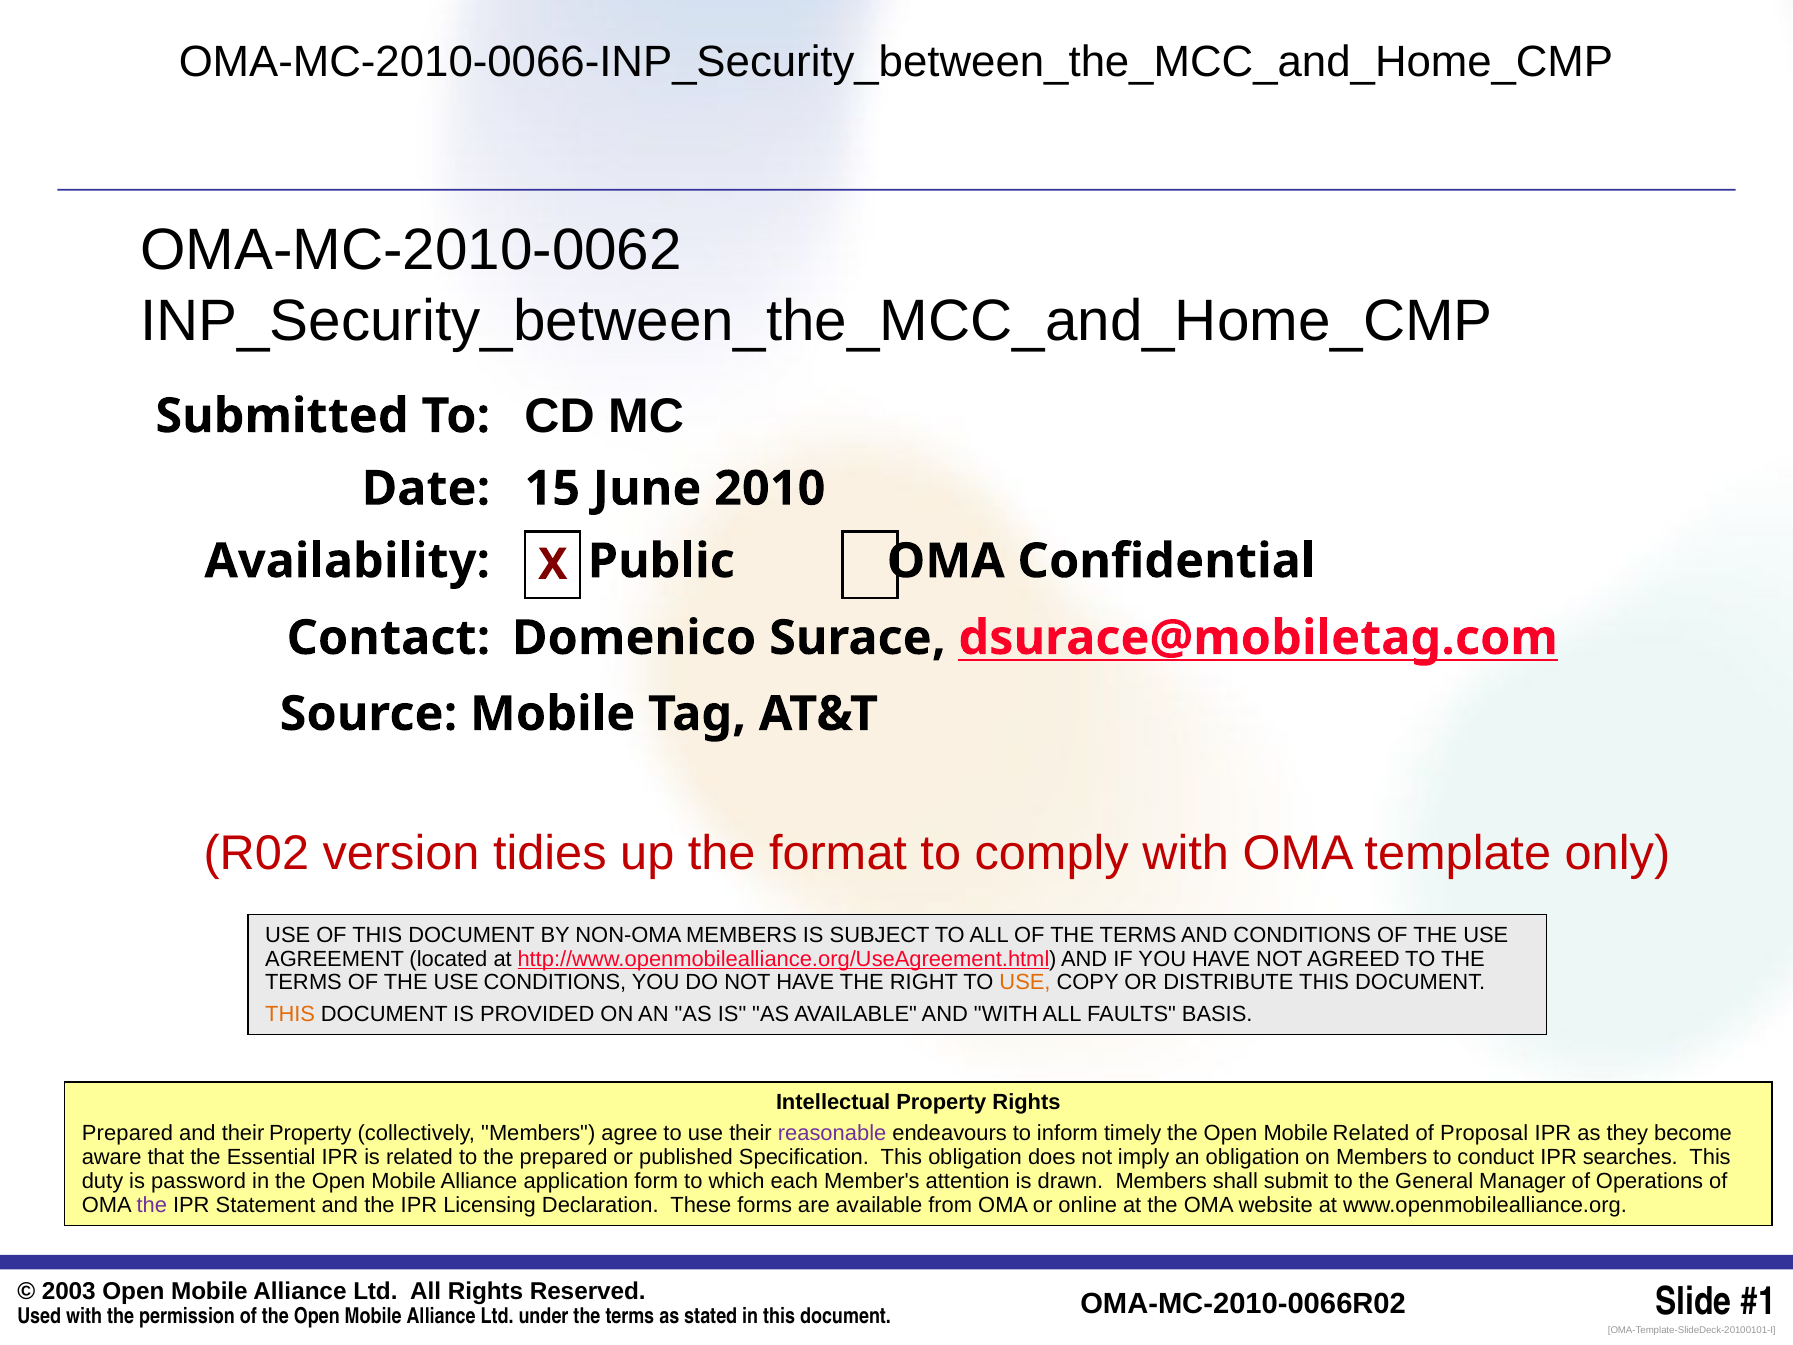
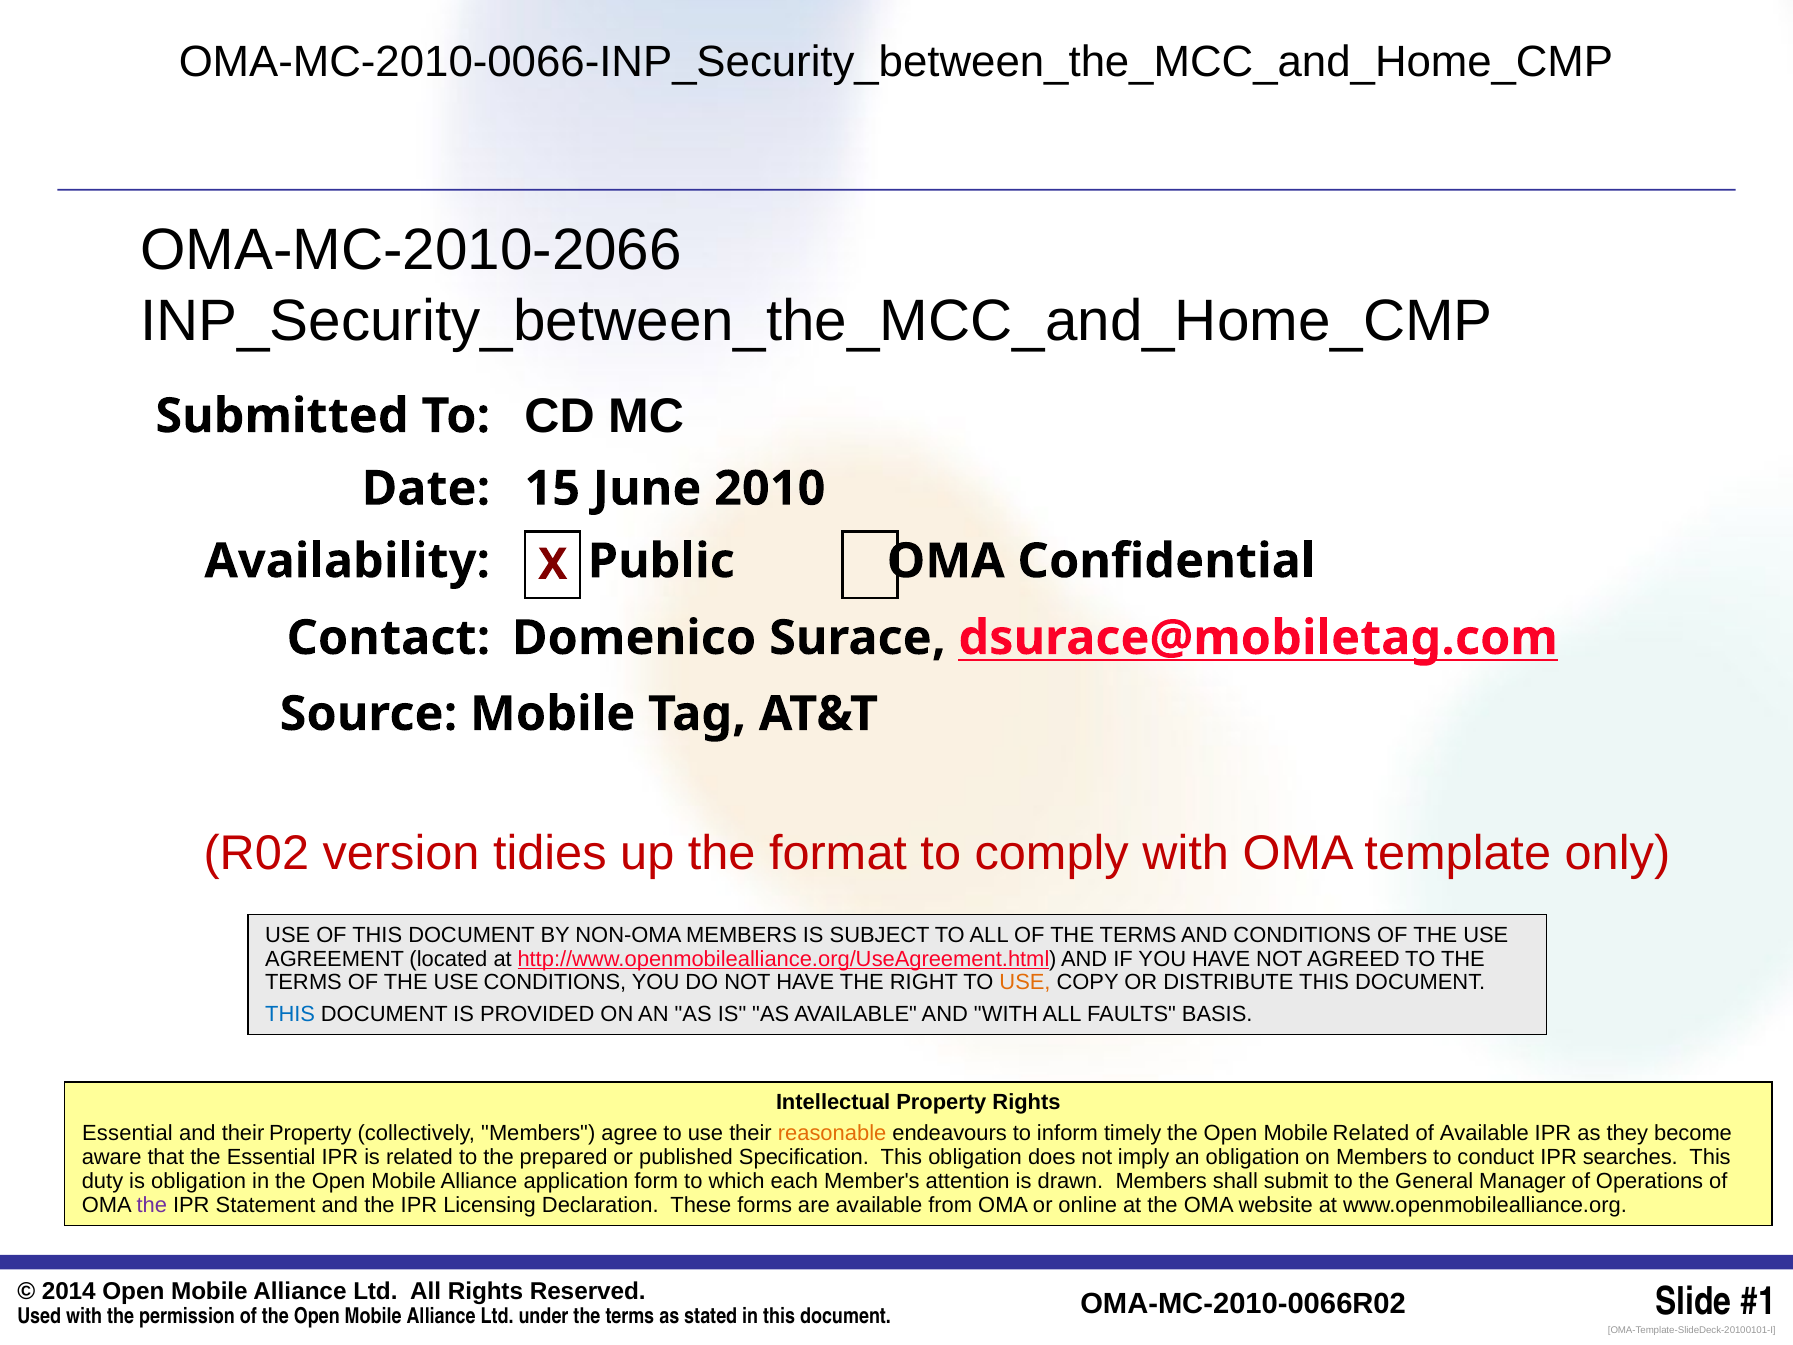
OMA-MC-2010-0062: OMA-MC-2010-0062 -> OMA-MC-2010-2066
THIS at (290, 1014) colour: orange -> blue
Prepared at (128, 1134): Prepared -> Essential
reasonable colour: purple -> orange
of Proposal: Proposal -> Available
is password: password -> obligation
2003: 2003 -> 2014
